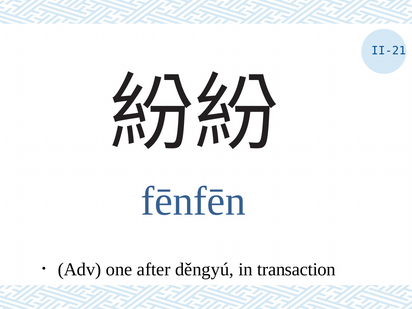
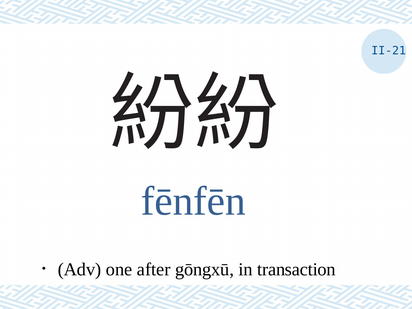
děngyú: děngyú -> gōngxū
